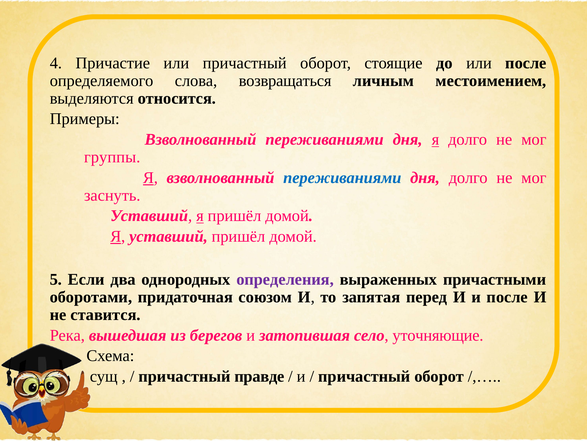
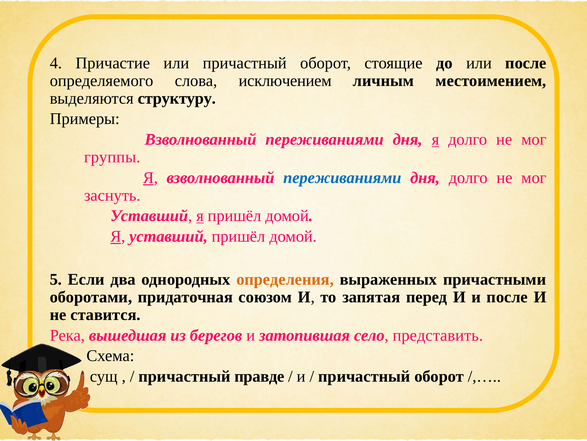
возвращаться: возвращаться -> исключением
относится: относится -> структуру
определения colour: purple -> orange
уточняющие: уточняющие -> представить
